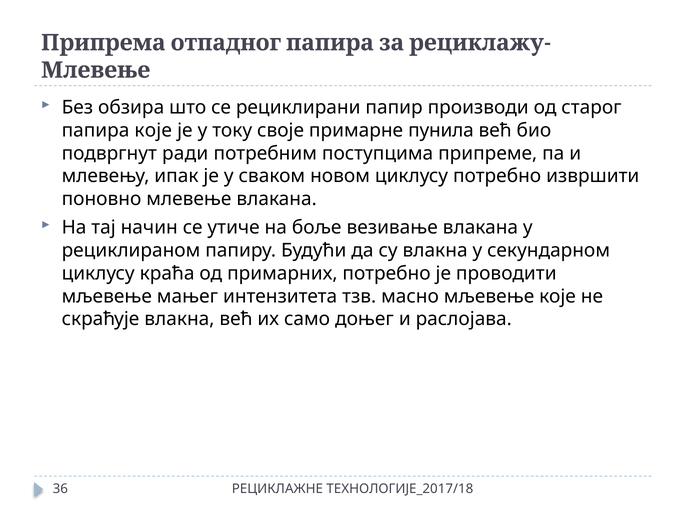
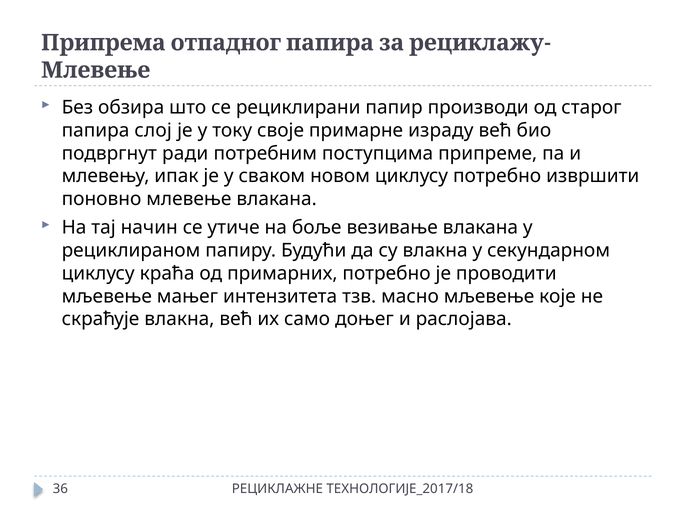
папира које: које -> слој
пунила: пунила -> израду
